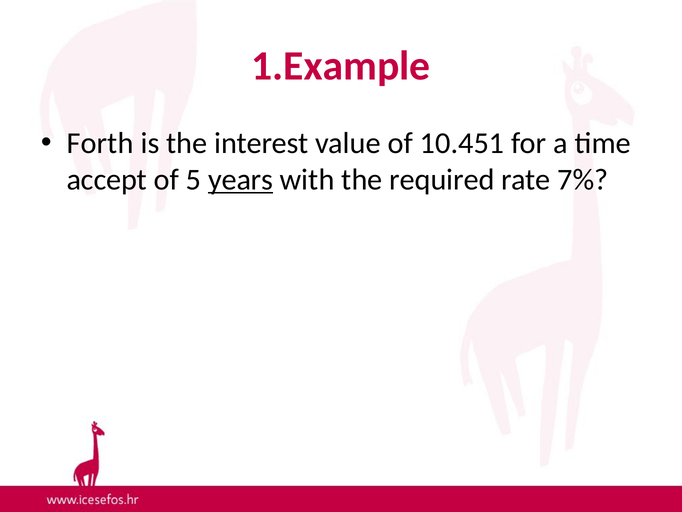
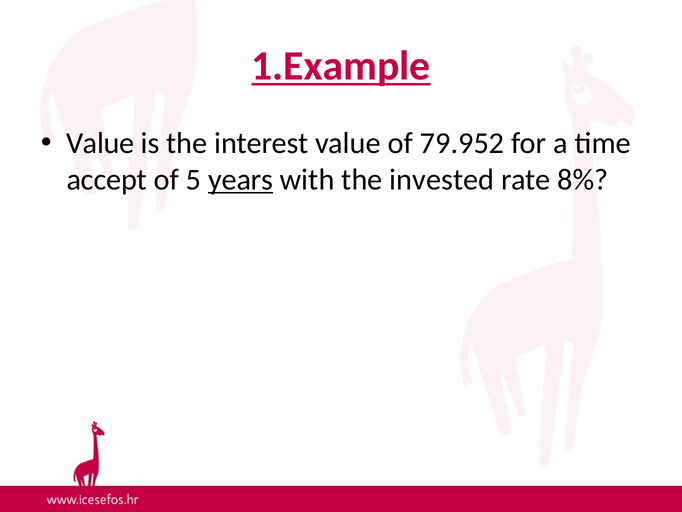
1.Example underline: none -> present
Forth at (100, 143): Forth -> Value
10.451: 10.451 -> 79.952
required: required -> invested
7%: 7% -> 8%
